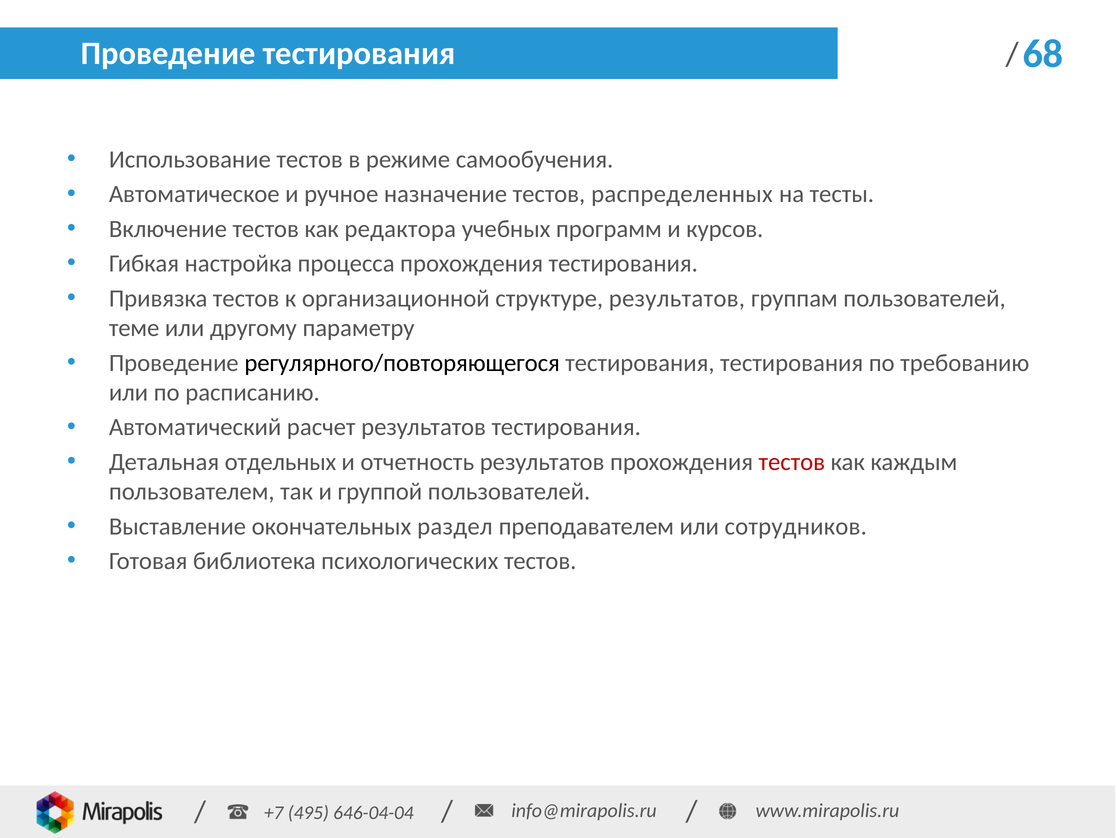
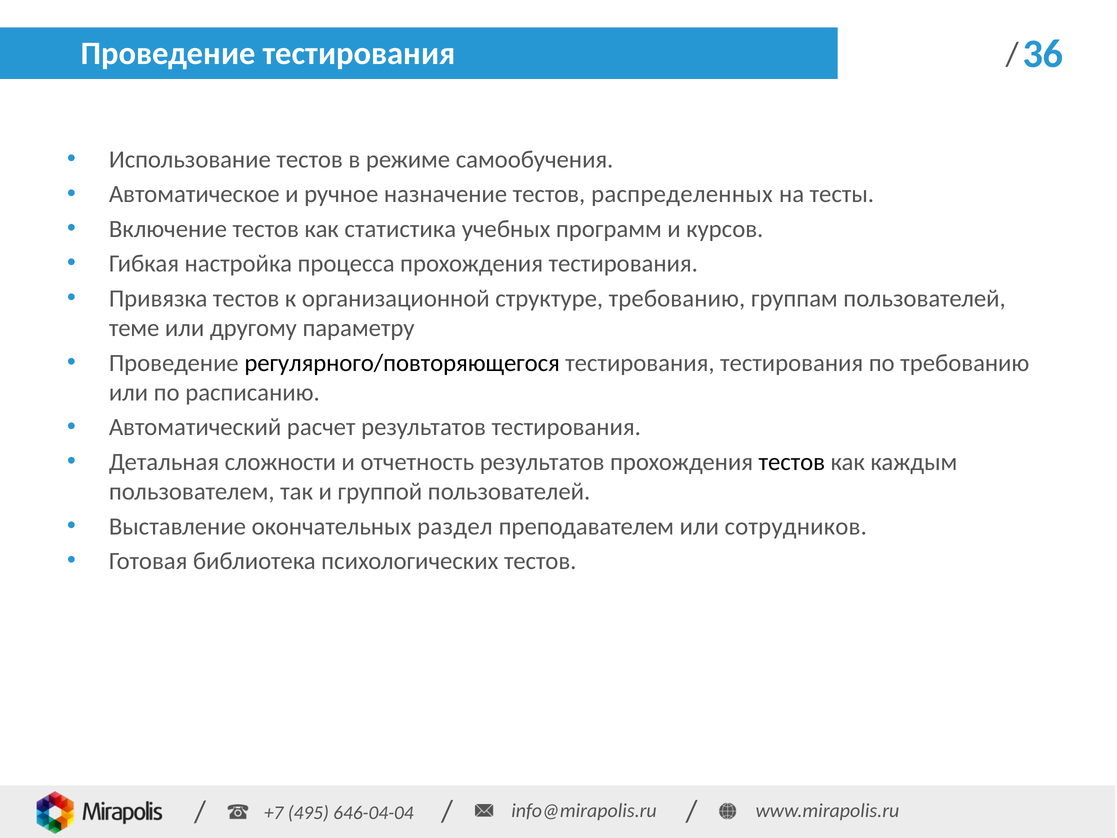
68: 68 -> 36
редактора: редактора -> статистика
структуре результатов: результатов -> требованию
отдельных: отдельных -> сложности
тестов at (792, 462) colour: red -> black
